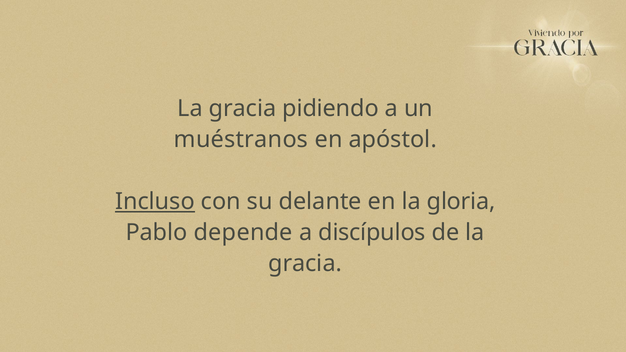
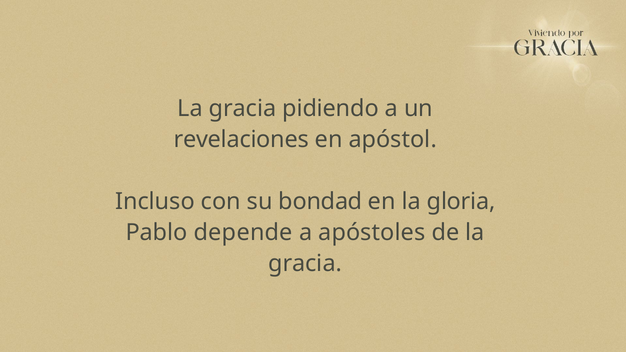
muéstranos: muéstranos -> revelaciones
Incluso underline: present -> none
delante: delante -> bondad
discípulos: discípulos -> apóstoles
